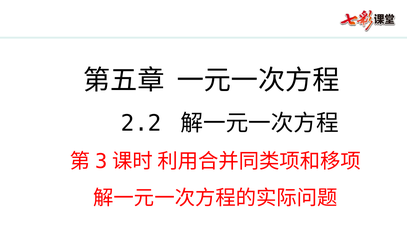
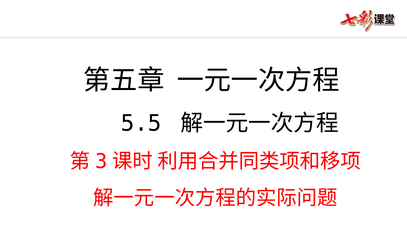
2.2: 2.2 -> 5.5
